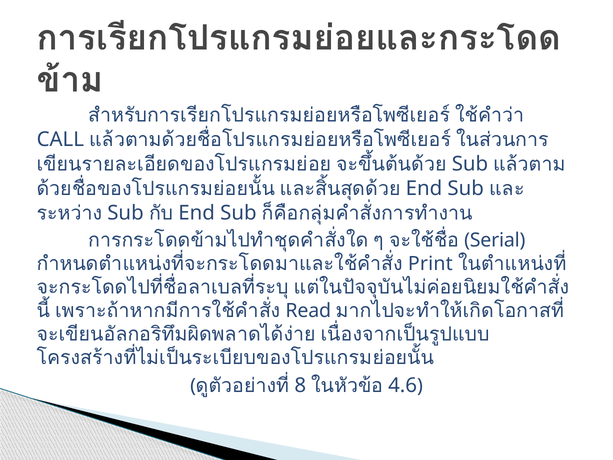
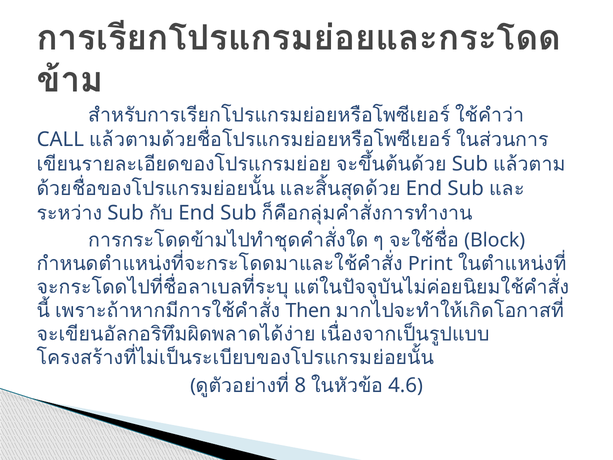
Serial: Serial -> Block
Read: Read -> Then
